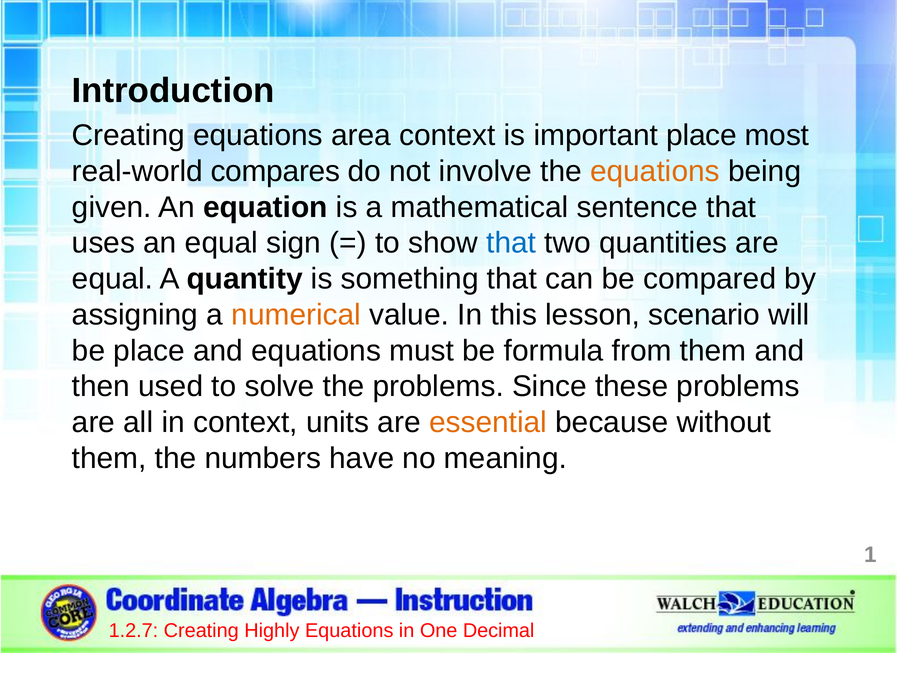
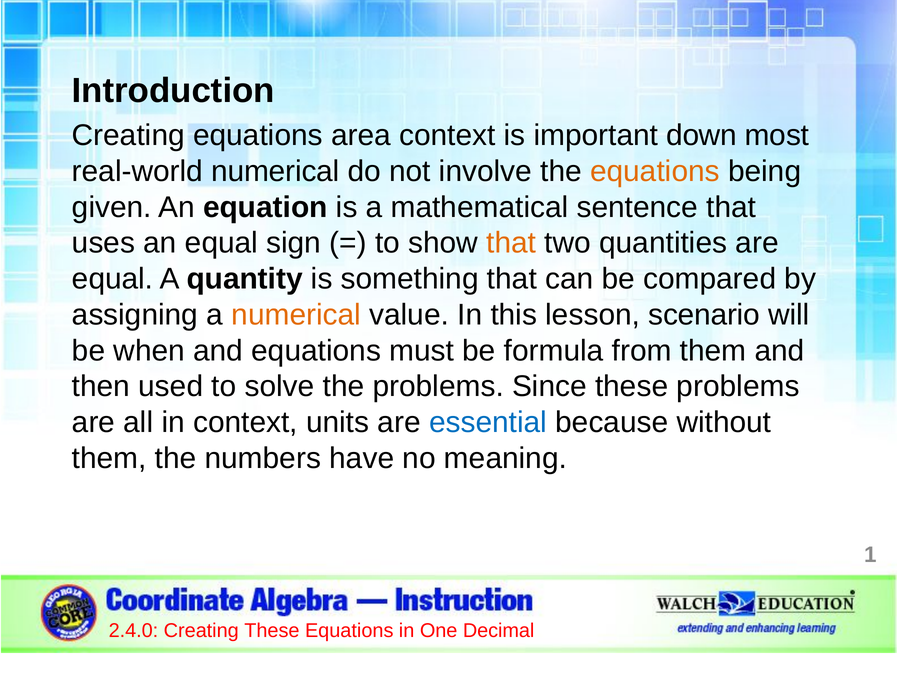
important place: place -> down
real-world compares: compares -> numerical
that at (511, 243) colour: blue -> orange
be place: place -> when
essential colour: orange -> blue
1.2.7: 1.2.7 -> 2.4.0
Creating Highly: Highly -> These
